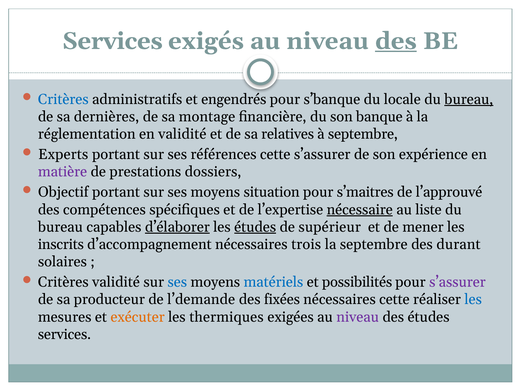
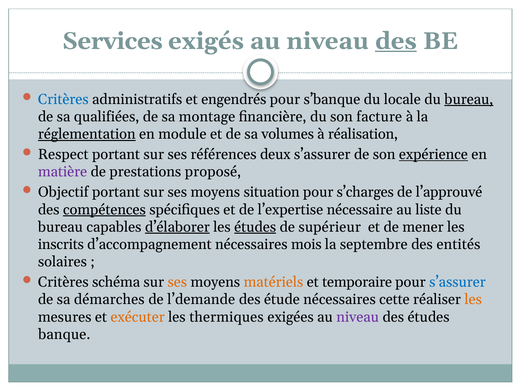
dernières: dernières -> qualifiées
banque: banque -> facture
réglementation underline: none -> present
en validité: validité -> module
relatives: relatives -> volumes
à septembre: septembre -> réalisation
Experts: Experts -> Respect
références cette: cette -> deux
expérience underline: none -> present
dossiers: dossiers -> proposé
s’maitres: s’maitres -> s’charges
compétences underline: none -> present
nécessaire underline: present -> none
trois: trois -> mois
durant: durant -> entités
Critères validité: validité -> schéma
ses at (177, 282) colour: blue -> orange
matériels colour: blue -> orange
possibilités: possibilités -> temporaire
s’assurer at (457, 282) colour: purple -> blue
producteur: producteur -> démarches
fixées: fixées -> étude
les at (473, 299) colour: blue -> orange
services at (64, 334): services -> banque
